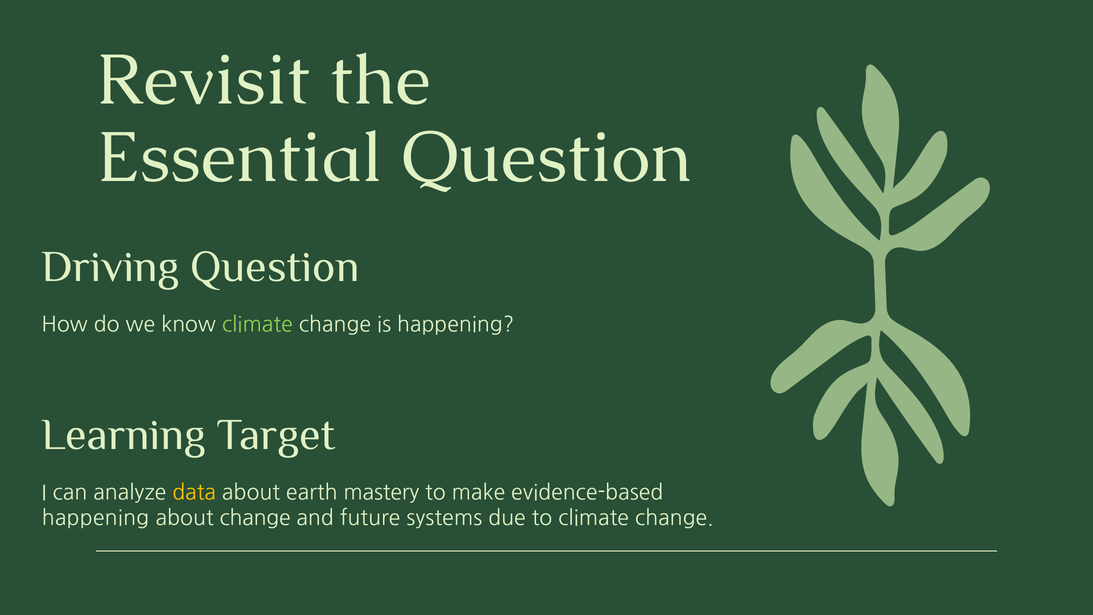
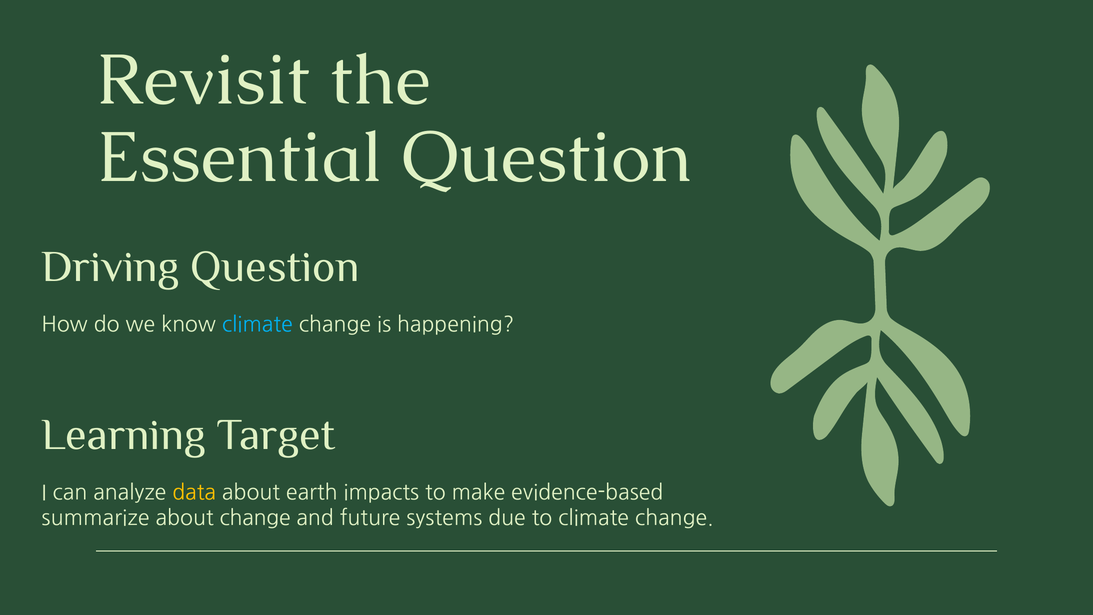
climate at (257, 325) colour: light green -> light blue
mastery: mastery -> impacts
happening at (95, 518): happening -> summarize
